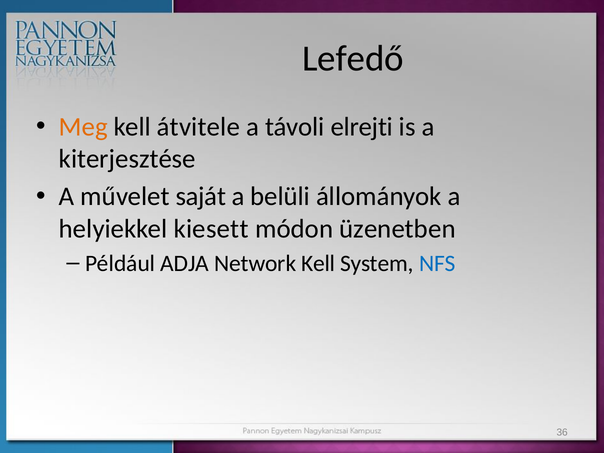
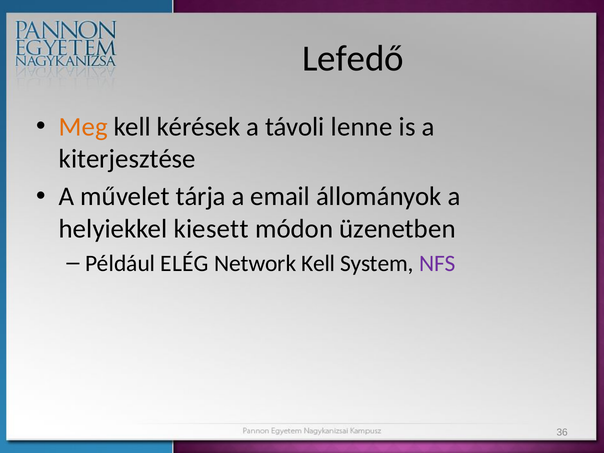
átvitele: átvitele -> kérések
elrejti: elrejti -> lenne
saját: saját -> tárja
belüli: belüli -> email
ADJA: ADJA -> ELÉG
NFS colour: blue -> purple
